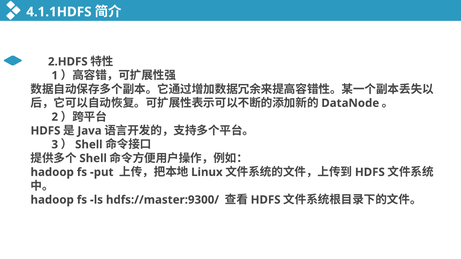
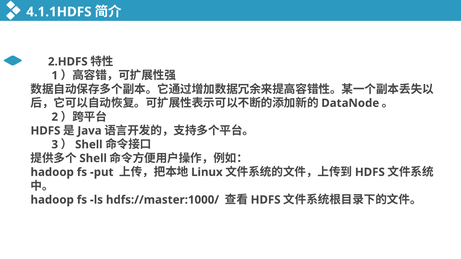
hdfs://master:9300/: hdfs://master:9300/ -> hdfs://master:1000/
